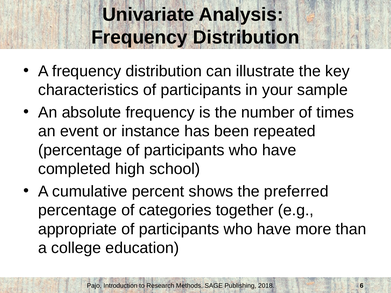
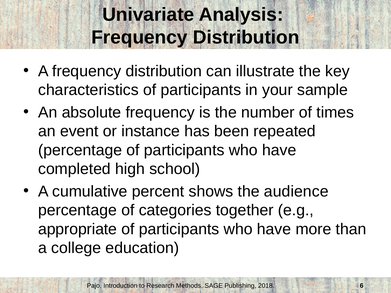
preferred: preferred -> audience
